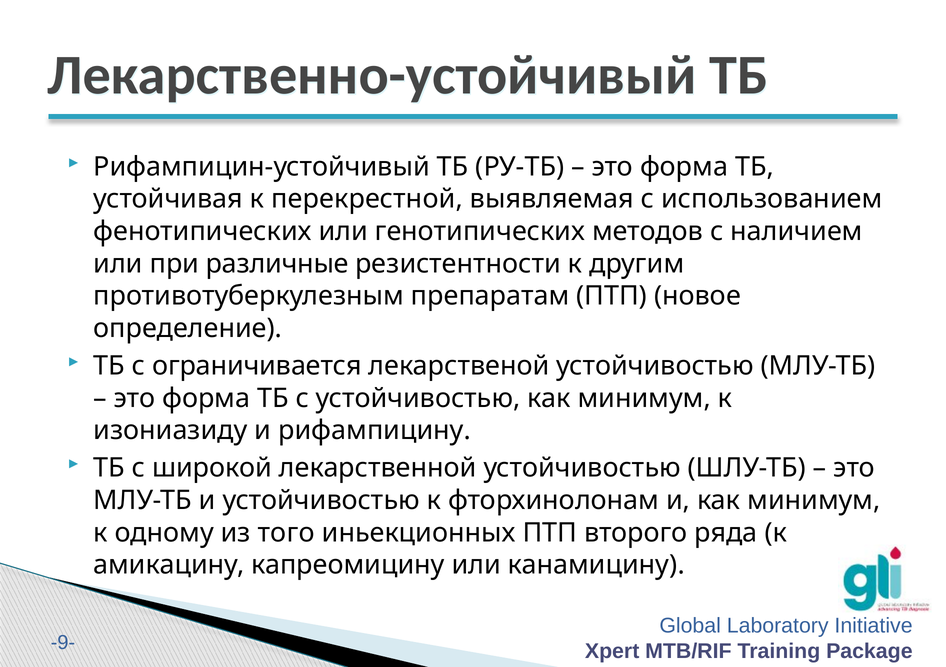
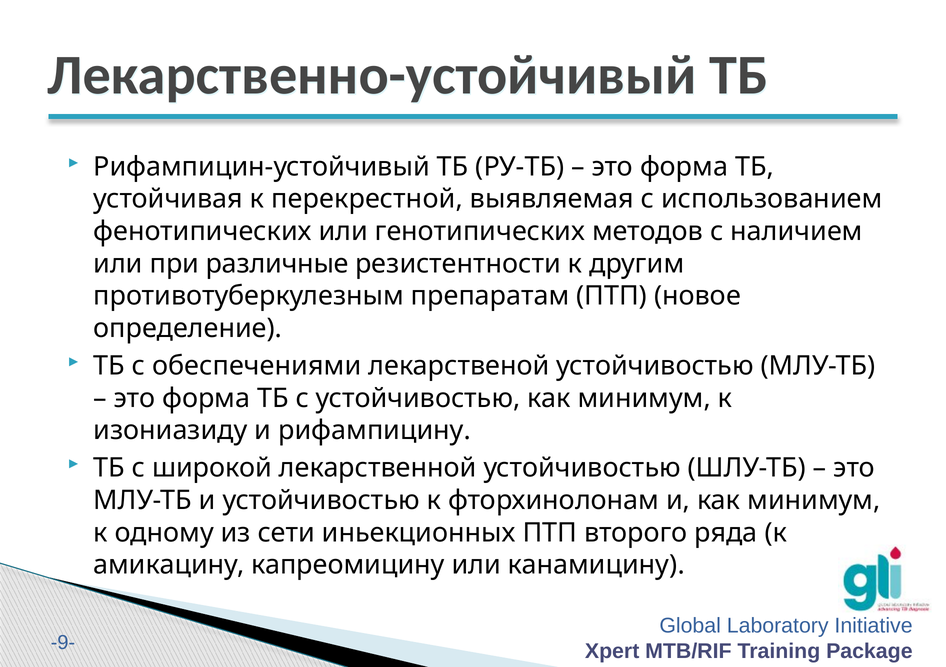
ограничивается: ограничивается -> обеспечениями
того: того -> сети
